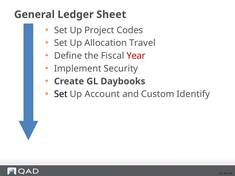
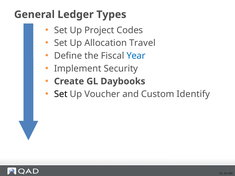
Sheet: Sheet -> Types
Year colour: red -> blue
Account: Account -> Voucher
